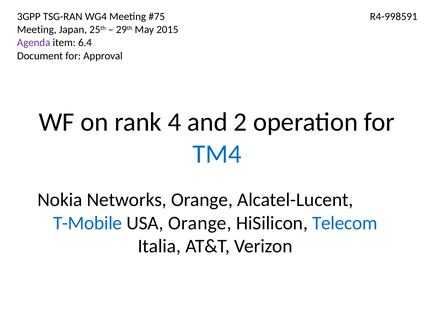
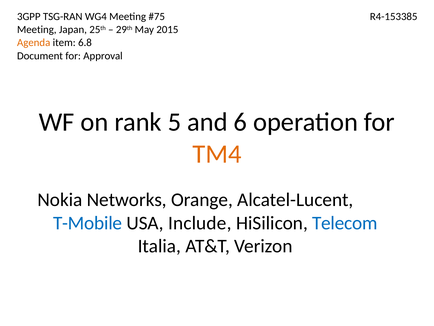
R4-998591: R4-998591 -> R4-153385
Agenda colour: purple -> orange
6.4: 6.4 -> 6.8
4: 4 -> 5
2: 2 -> 6
TM4 colour: blue -> orange
USA Orange: Orange -> Include
